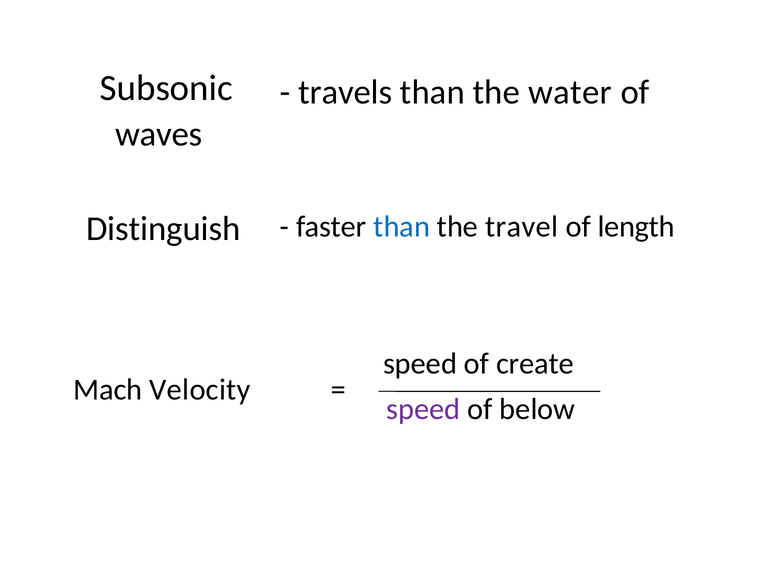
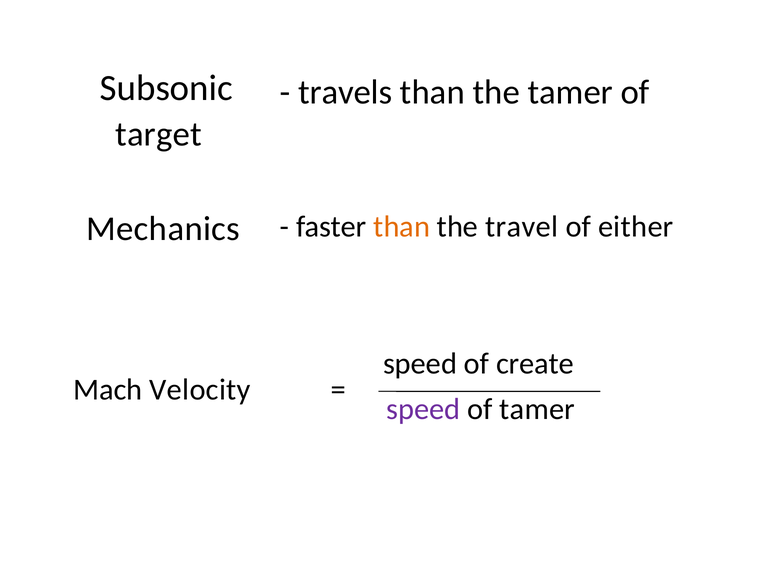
the water: water -> tamer
waves: waves -> target
Distinguish: Distinguish -> Mechanics
than at (402, 227) colour: blue -> orange
length: length -> either
of below: below -> tamer
